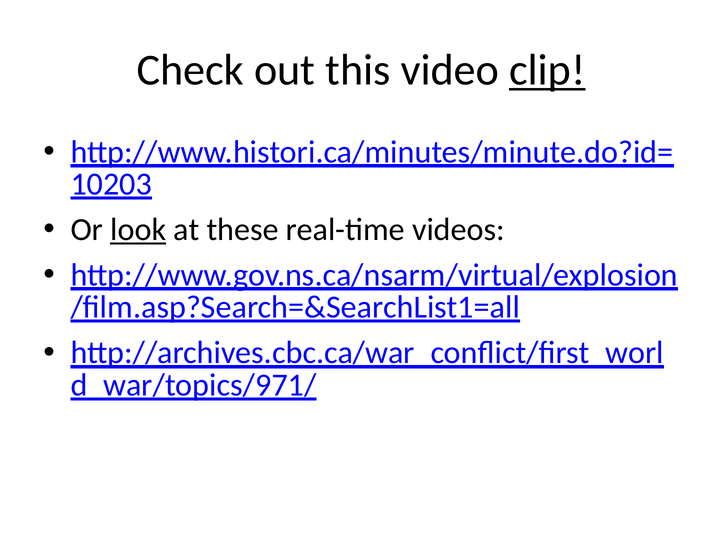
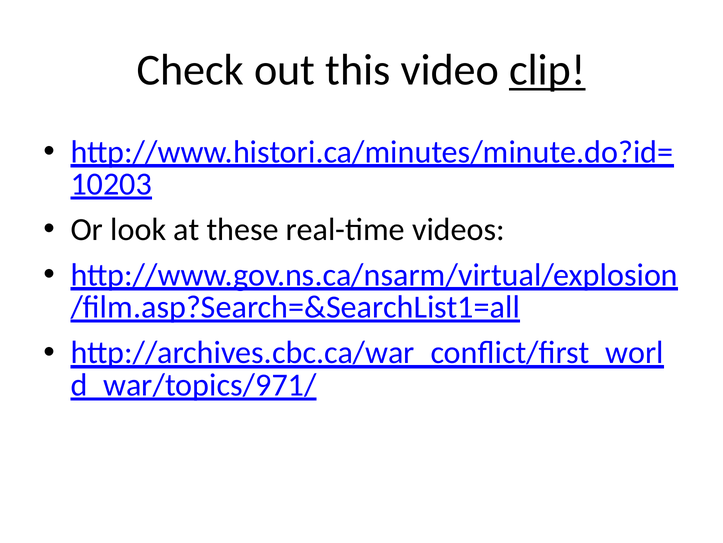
look underline: present -> none
